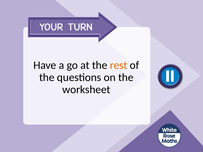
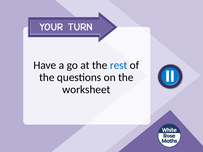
rest colour: orange -> blue
